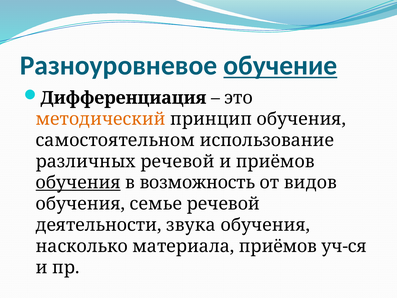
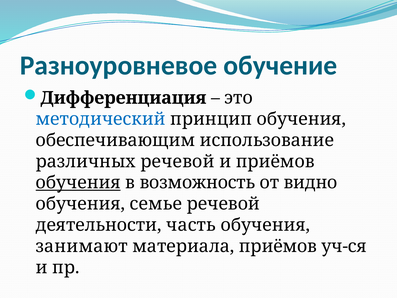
обучение underline: present -> none
методический colour: orange -> blue
самостоятельном: самостоятельном -> обеспечивающим
видов: видов -> видно
звука: звука -> часть
насколько: насколько -> занимают
